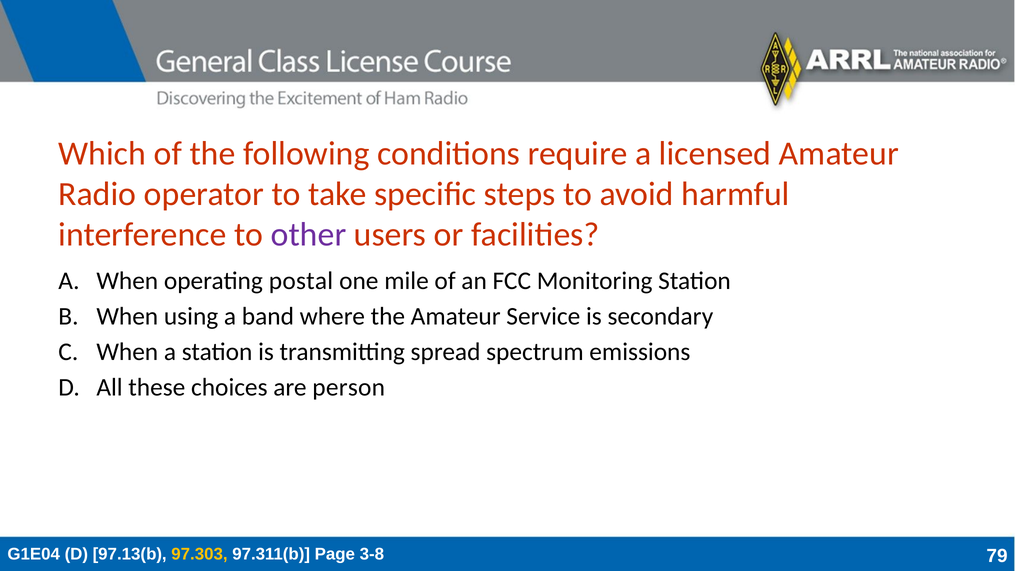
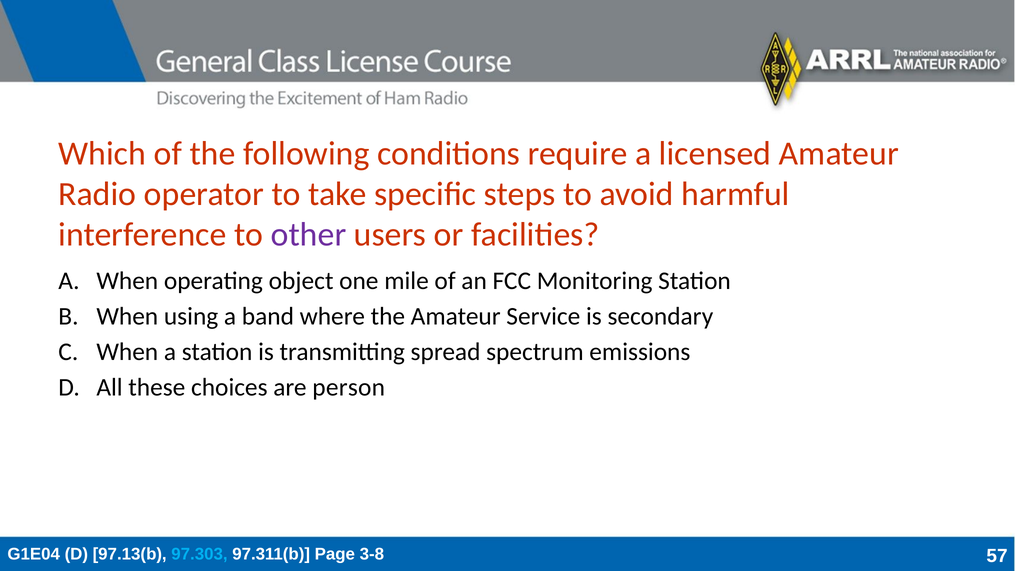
postal: postal -> object
97.303 colour: yellow -> light blue
79: 79 -> 57
